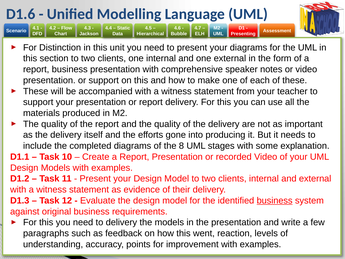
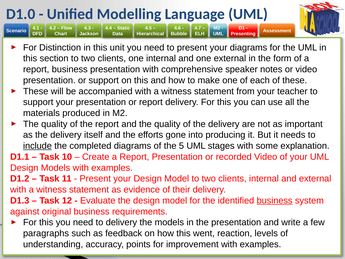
D1.6: D1.6 -> D1.0
include underline: none -> present
8: 8 -> 5
